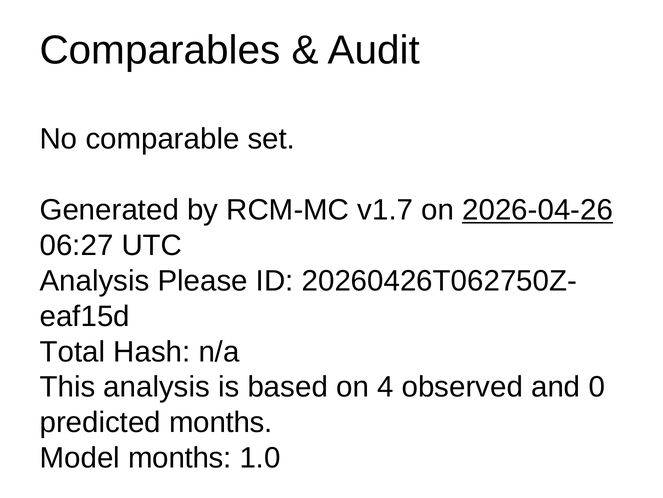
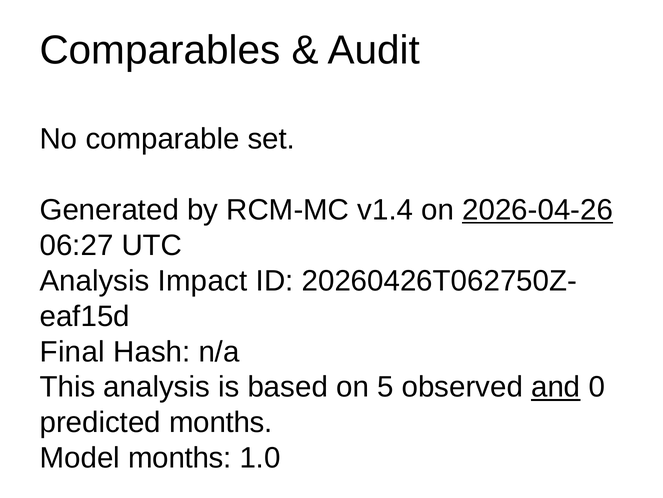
v1.7: v1.7 -> v1.4
Please: Please -> Impact
Total: Total -> Final
4: 4 -> 5
and underline: none -> present
